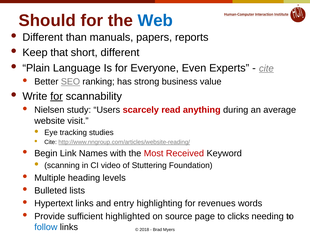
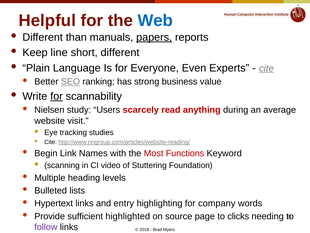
Should: Should -> Helpful
papers underline: none -> present
that: that -> line
Received: Received -> Functions
revenues: revenues -> company
follow colour: blue -> purple
